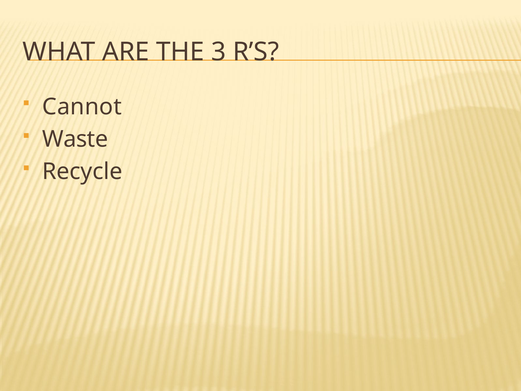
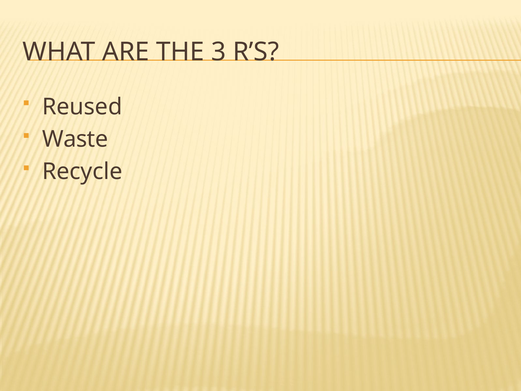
Cannot: Cannot -> Reused
